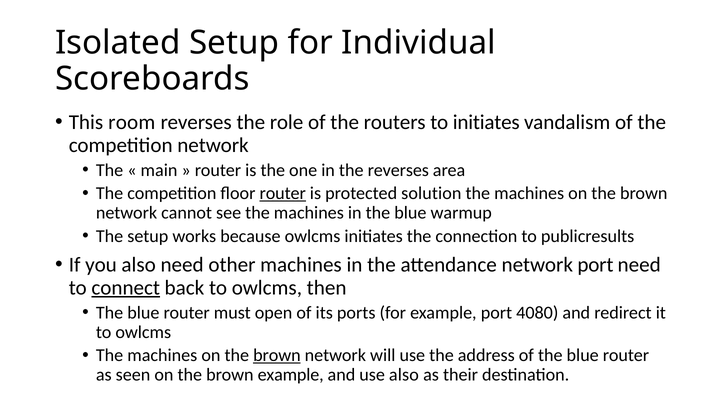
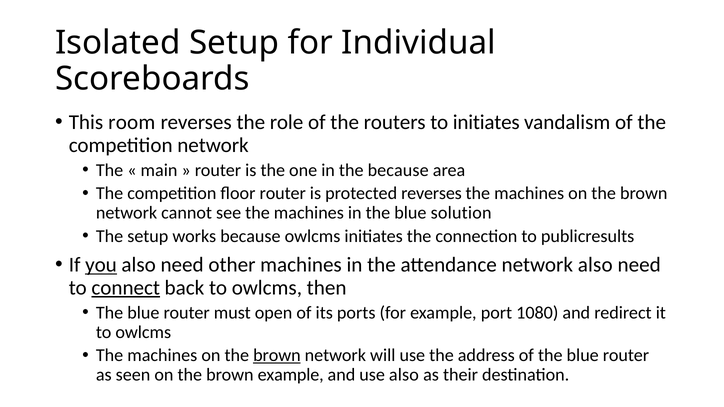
the reverses: reverses -> because
router at (283, 193) underline: present -> none
protected solution: solution -> reverses
warmup: warmup -> solution
you underline: none -> present
network port: port -> also
4080: 4080 -> 1080
